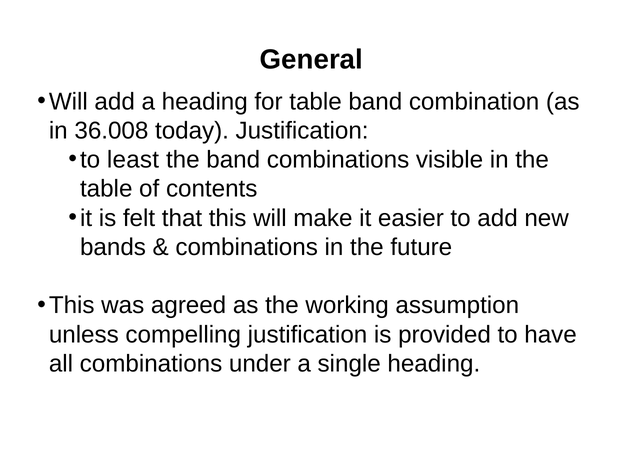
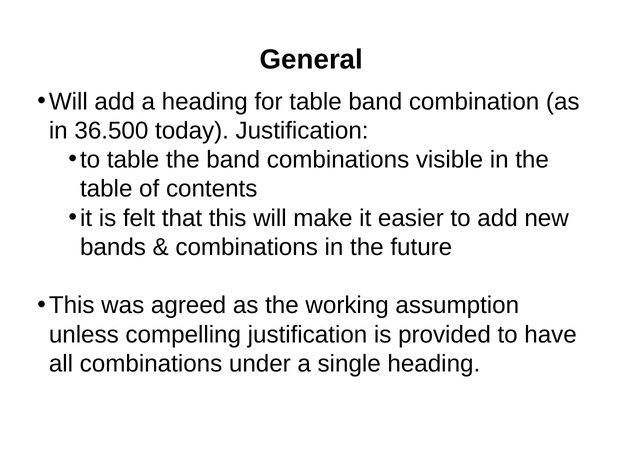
36.008: 36.008 -> 36.500
to least: least -> table
